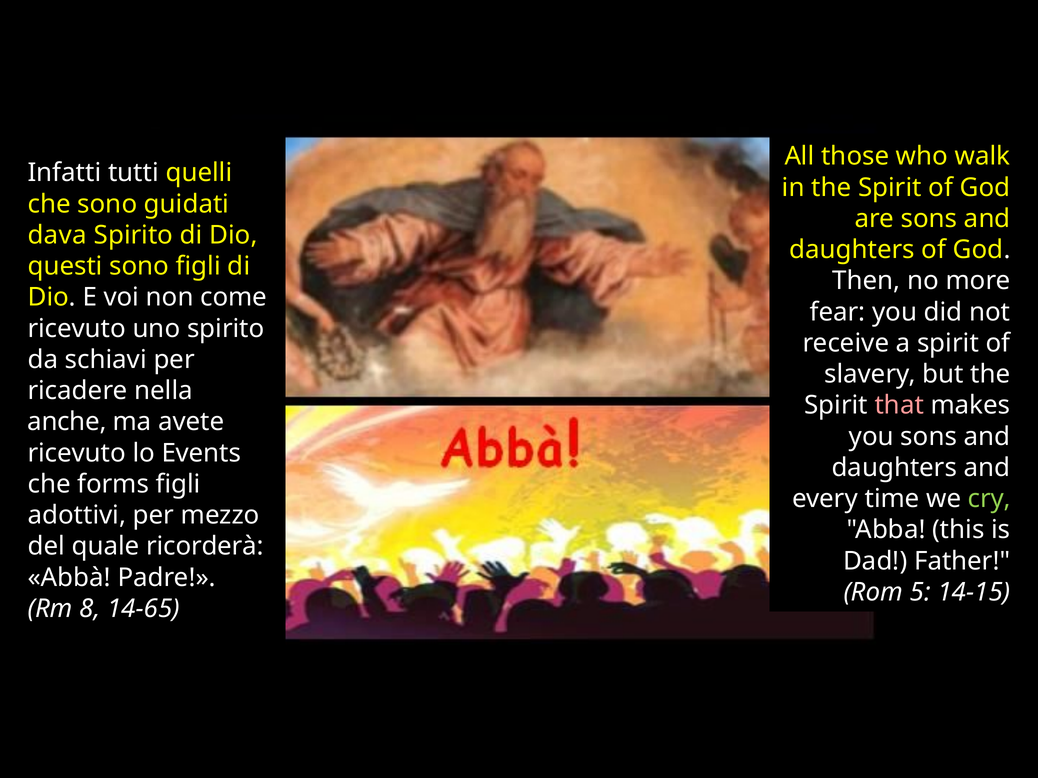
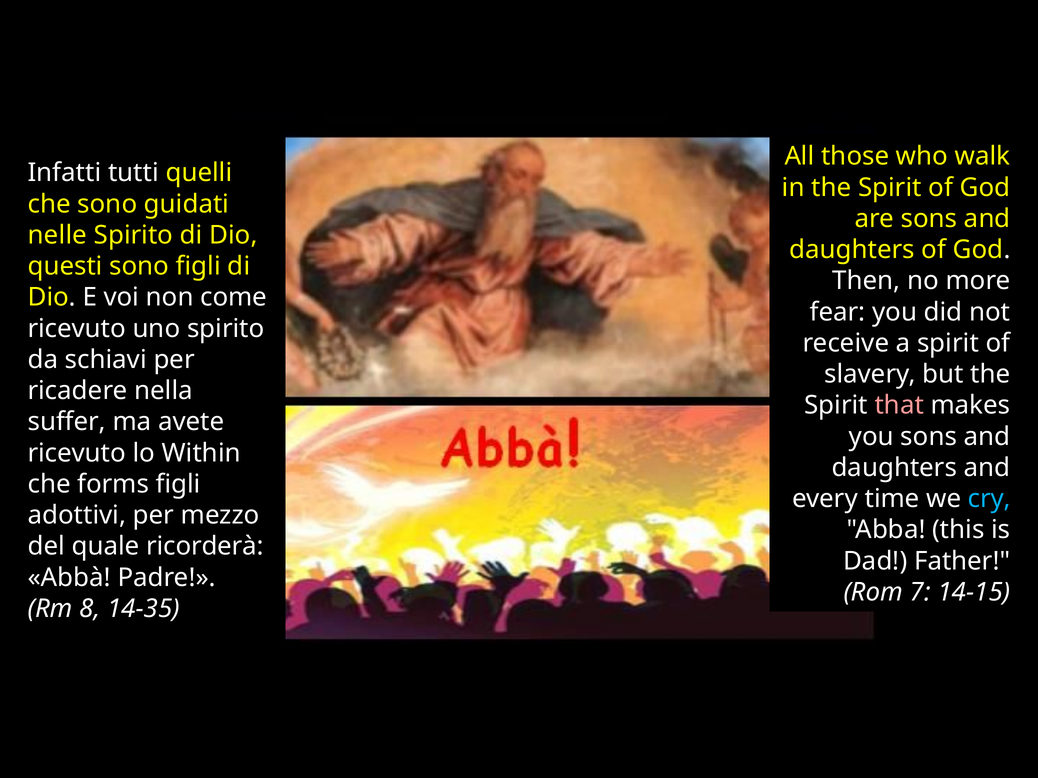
dava: dava -> nelle
anche: anche -> suffer
Events: Events -> Within
cry colour: light green -> light blue
5: 5 -> 7
14-65: 14-65 -> 14-35
